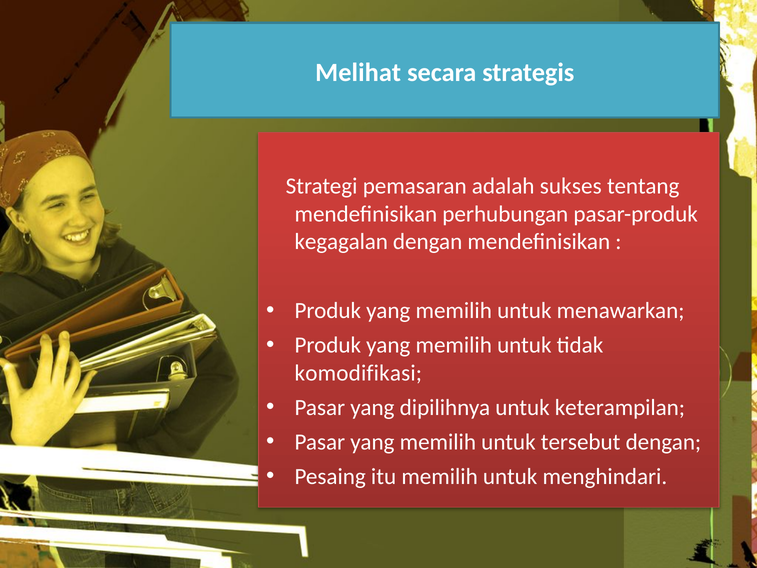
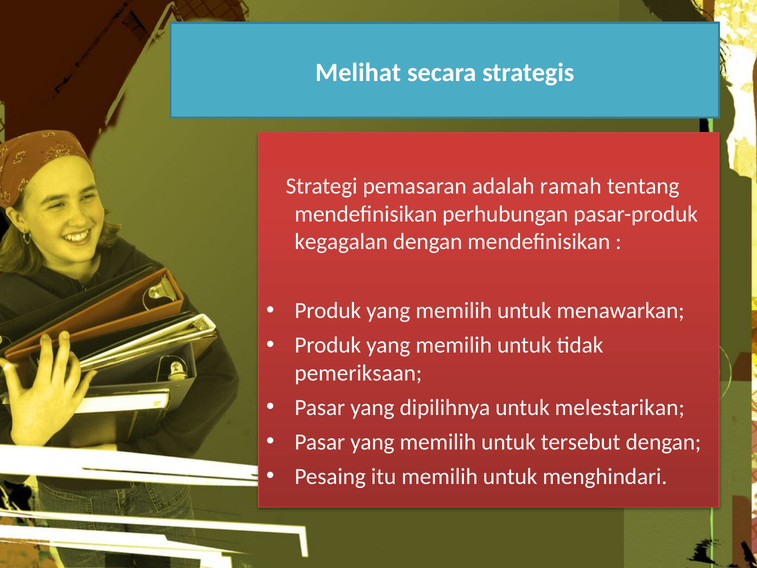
sukses: sukses -> ramah
komodifikasi: komodifikasi -> pemeriksaan
keterampilan: keterampilan -> melestarikan
